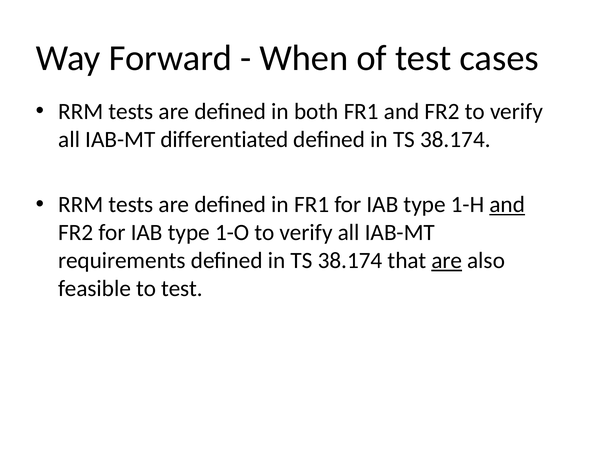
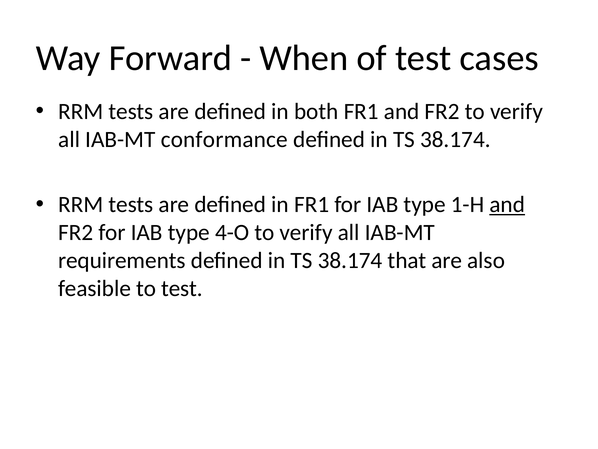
differentiated: differentiated -> conformance
1-O: 1-O -> 4-O
are at (447, 260) underline: present -> none
